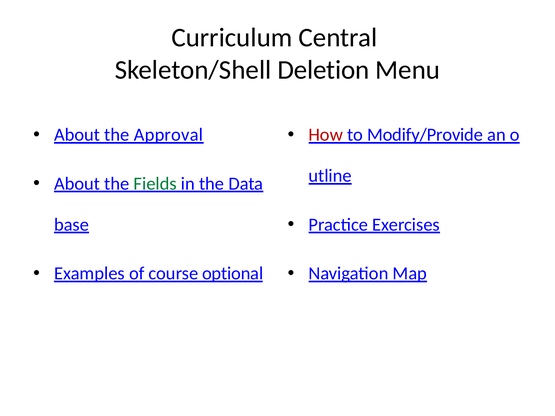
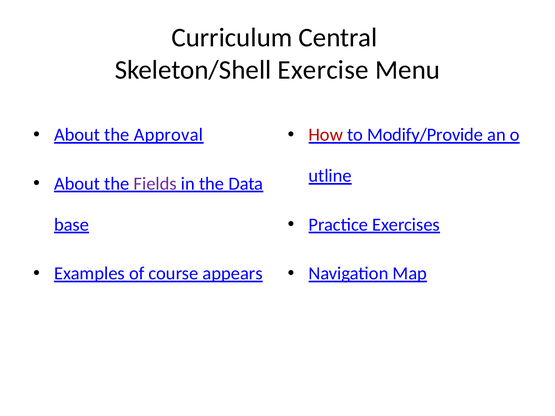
Deletion: Deletion -> Exercise
Fields colour: green -> purple
optional: optional -> appears
